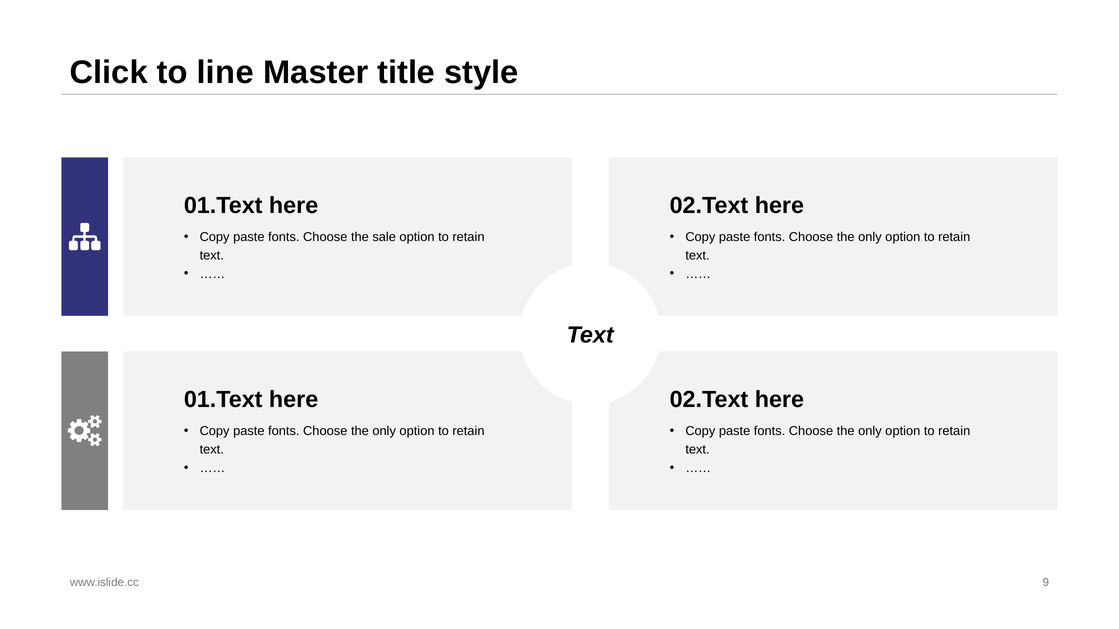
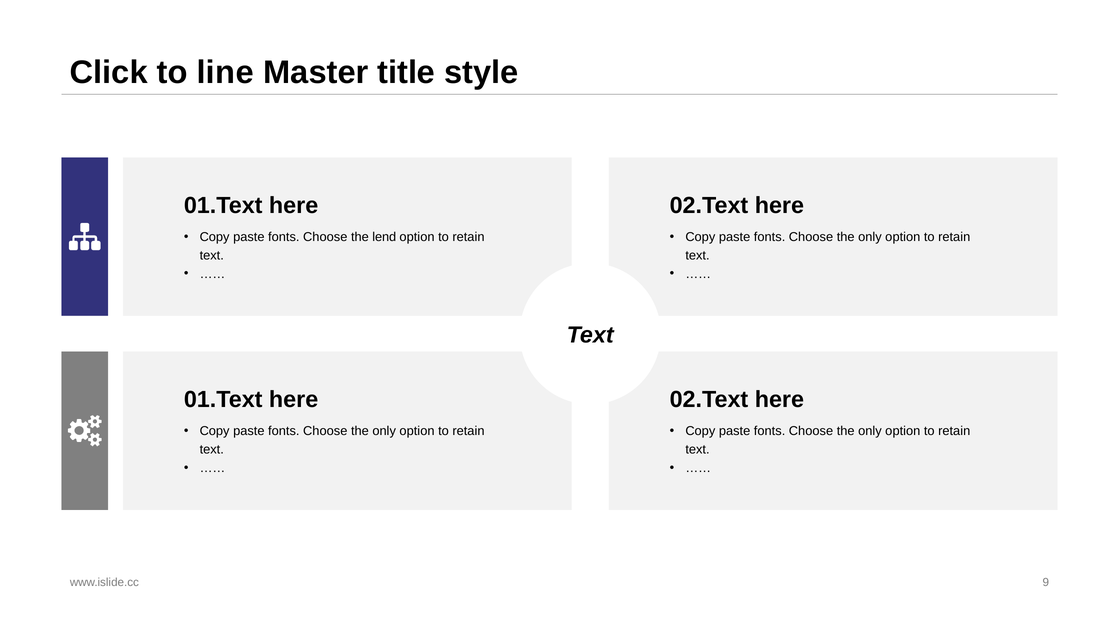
sale: sale -> lend
